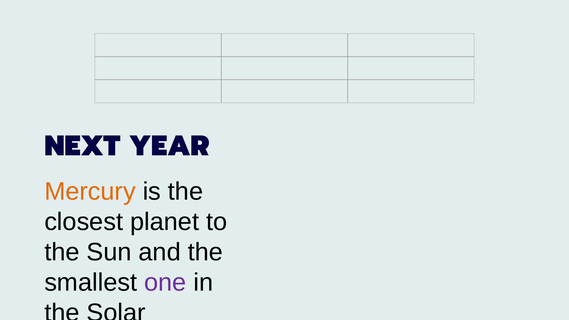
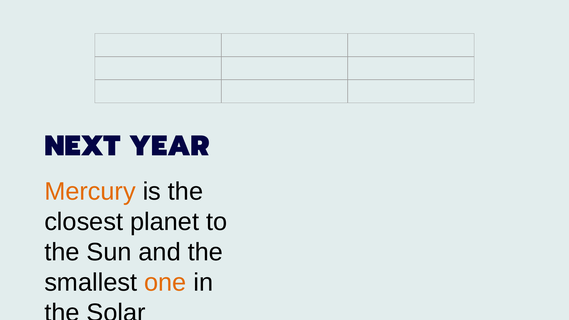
one colour: purple -> orange
